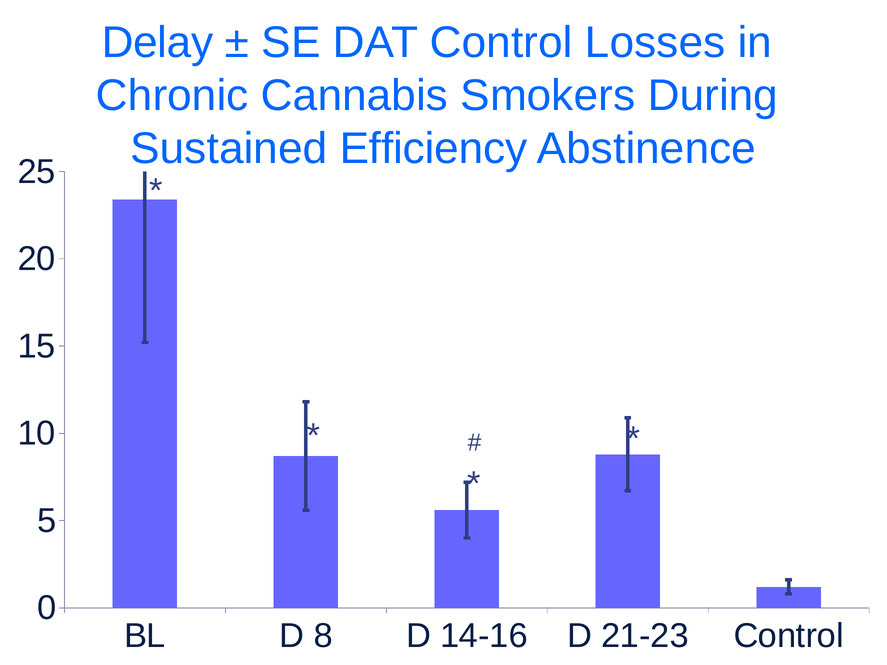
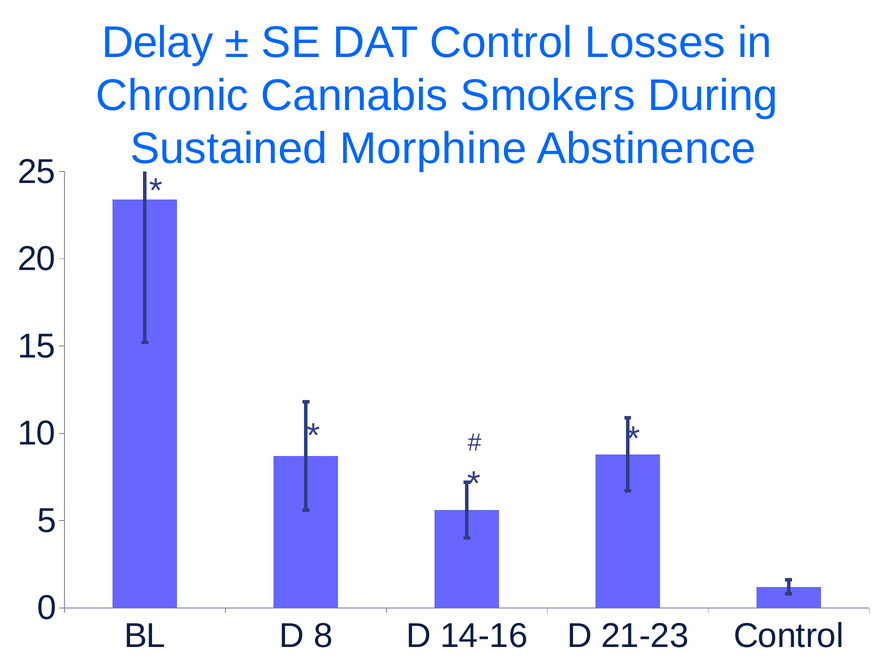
Efficiency: Efficiency -> Morphine
